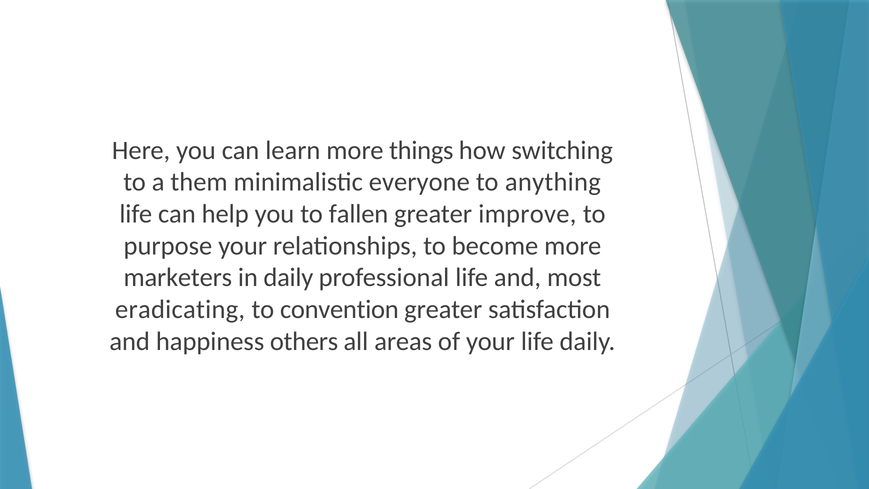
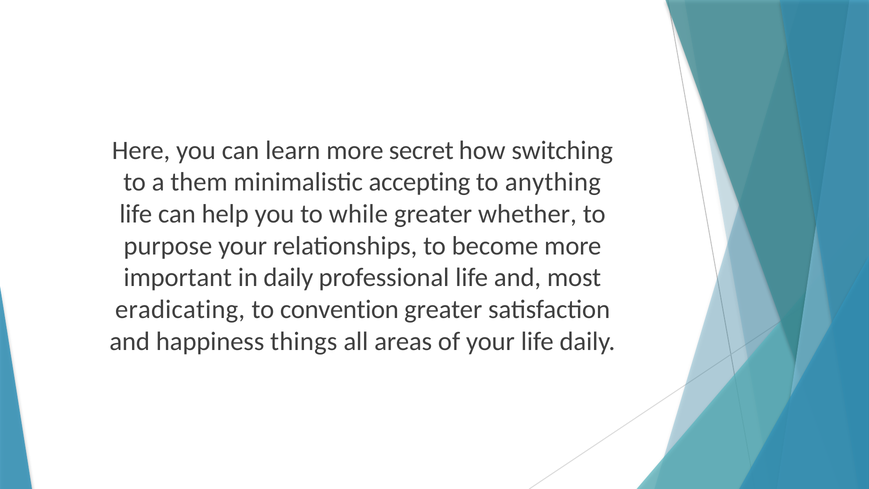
things: things -> secret
everyone: everyone -> accepting
fallen: fallen -> while
improve: improve -> whether
marketers: marketers -> important
others: others -> things
